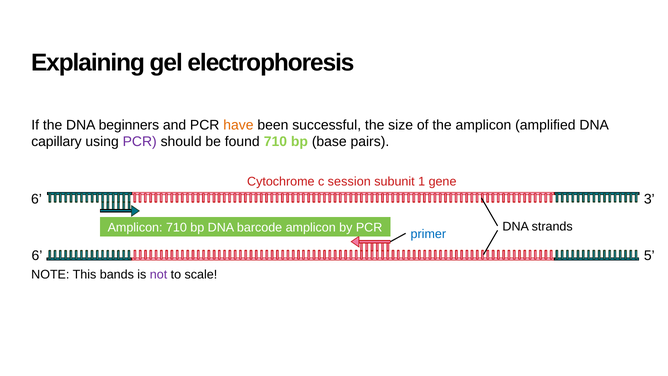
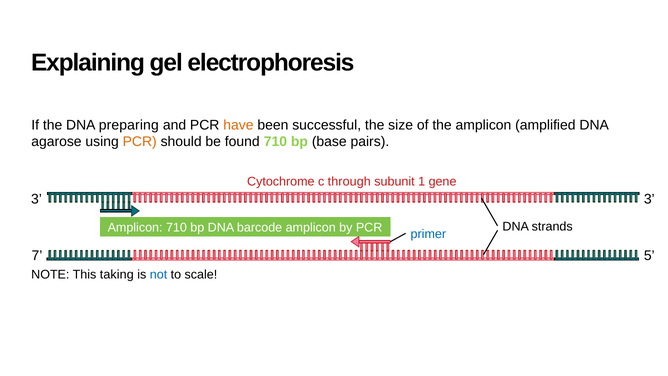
beginners: beginners -> preparing
capillary: capillary -> agarose
PCR at (140, 142) colour: purple -> orange
session: session -> through
6 at (36, 199): 6 -> 3
6 at (37, 255): 6 -> 7
bands: bands -> taking
not colour: purple -> blue
